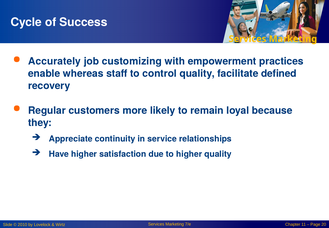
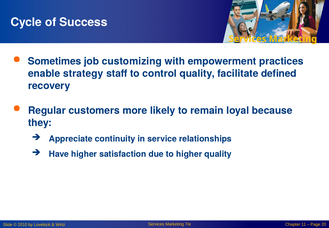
Accurately: Accurately -> Sometimes
whereas: whereas -> strategy
